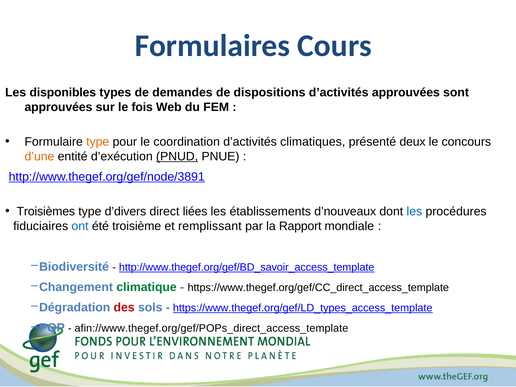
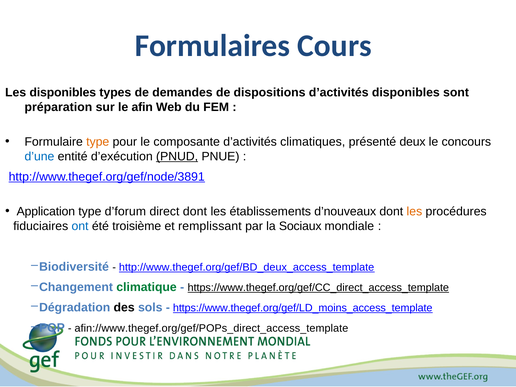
d’activités approuvées: approuvées -> disponibles
approuvées at (58, 107): approuvées -> préparation
fois: fois -> afin
coordination: coordination -> composante
d’une colour: orange -> blue
Troisièmes: Troisièmes -> Application
d’divers: d’divers -> d’forum
direct liées: liées -> dont
les at (414, 211) colour: blue -> orange
Rapport: Rapport -> Sociaux
http://www.thegef.org/gef/BD_savoir_access_template: http://www.thegef.org/gef/BD_savoir_access_template -> http://www.thegef.org/gef/BD_deux_access_template
https://www.thegef.org/gef/CC_direct_access_template underline: none -> present
des colour: red -> black
https://www.thegef.org/gef/LD_types_access_template: https://www.thegef.org/gef/LD_types_access_template -> https://www.thegef.org/gef/LD_moins_access_template
